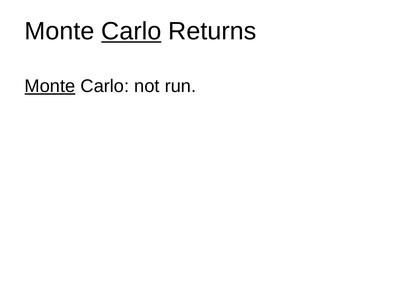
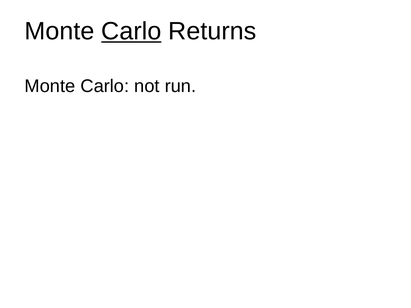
Monte at (50, 86) underline: present -> none
